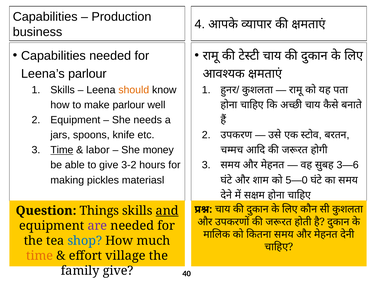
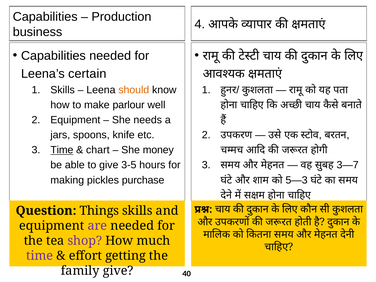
Leena’s parlour: parlour -> certain
labor: labor -> chart
3-2: 3-2 -> 3-5
3—6: 3—6 -> 3—7
materiasl: materiasl -> purchase
5—0: 5—0 -> 5—3
and underline: present -> none
shop colour: blue -> purple
time at (40, 256) colour: orange -> purple
village: village -> getting
